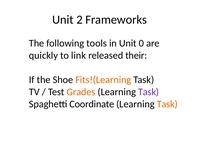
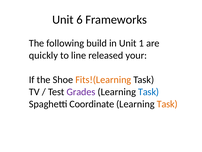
2: 2 -> 6
tools: tools -> build
0: 0 -> 1
link: link -> line
their: their -> your
Grades colour: orange -> purple
Task at (149, 92) colour: purple -> blue
